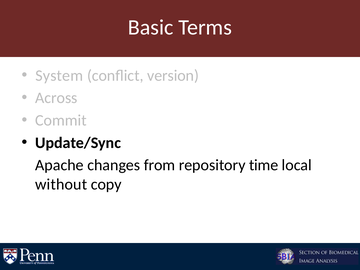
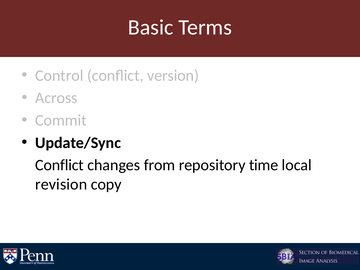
System: System -> Control
Apache at (59, 165): Apache -> Conflict
without: without -> revision
